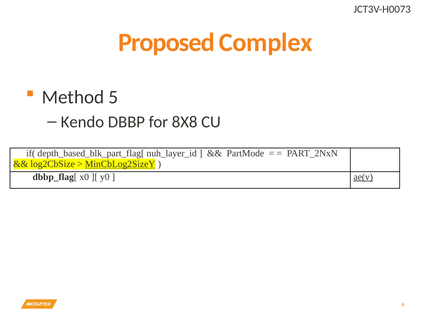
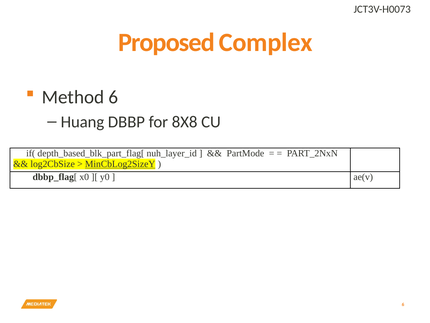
Method 5: 5 -> 6
Kendo: Kendo -> Huang
ae(v underline: present -> none
